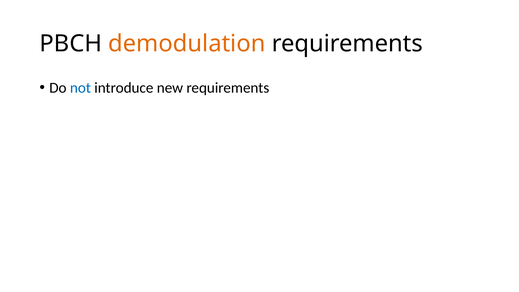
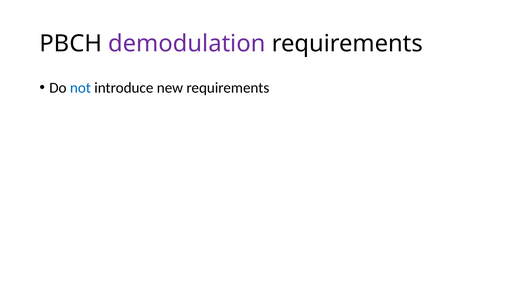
demodulation colour: orange -> purple
